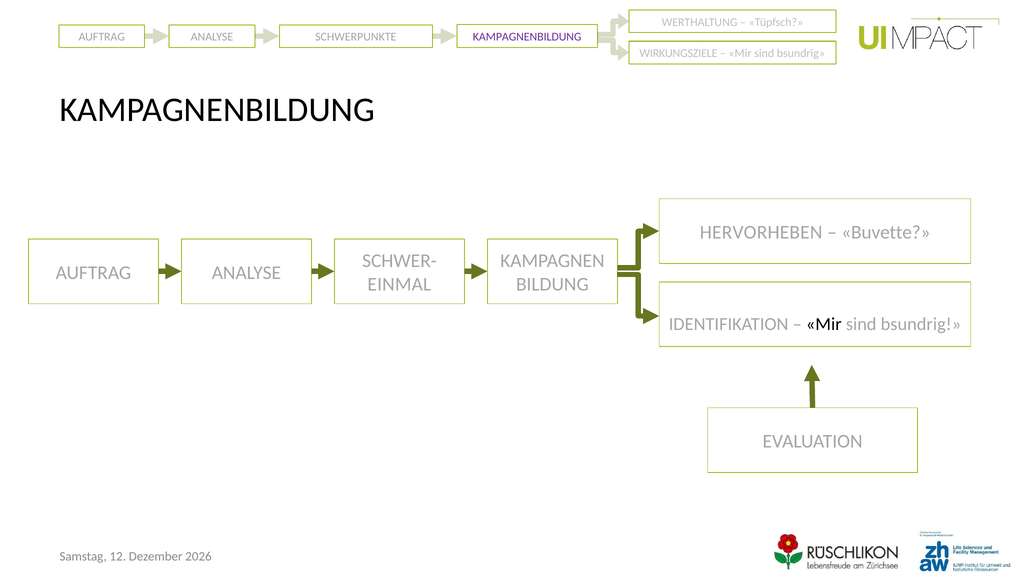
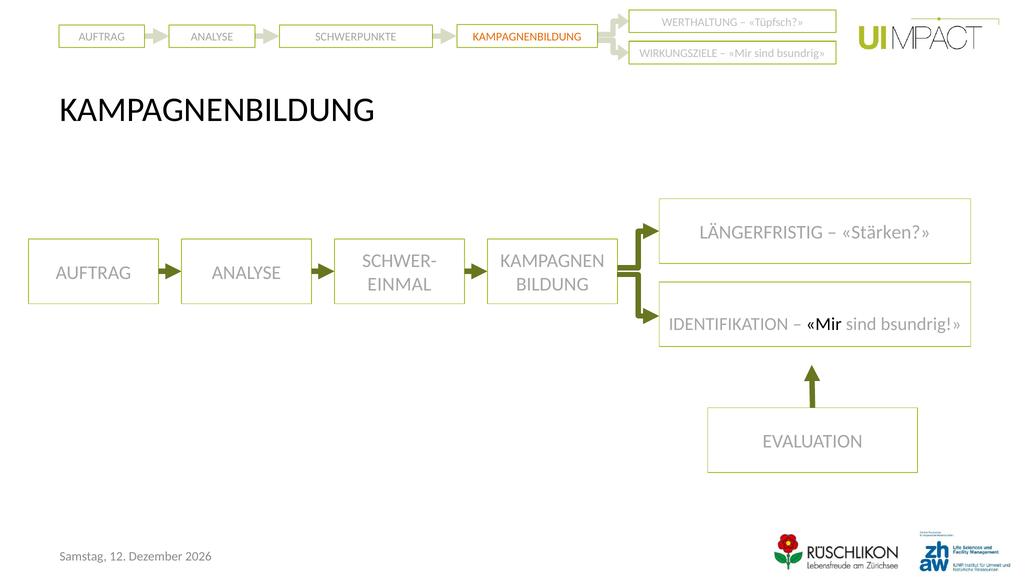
KAMPAGNENBILDUNG at (527, 37) colour: purple -> orange
HERVORHEBEN: HERVORHEBEN -> LÄNGERFRISTIG
Buvette: Buvette -> Stärken
